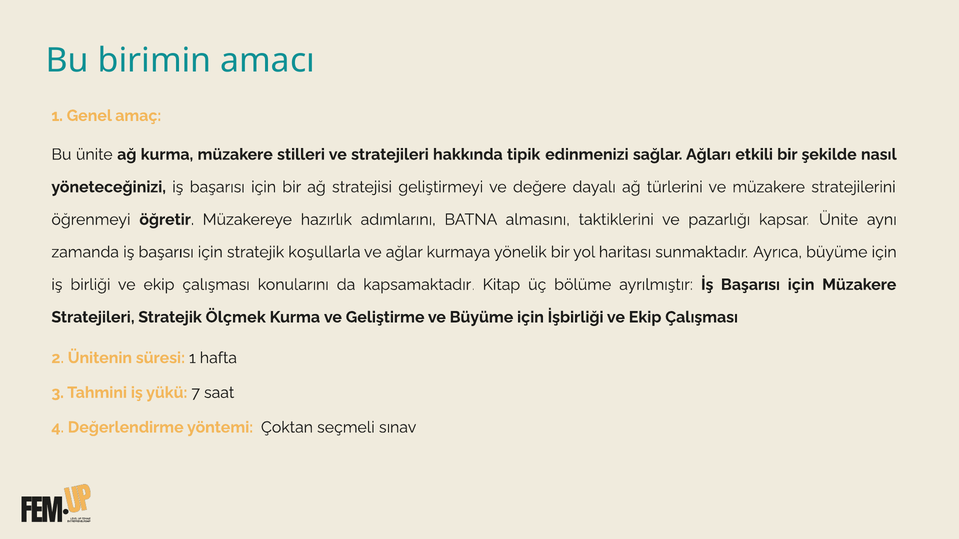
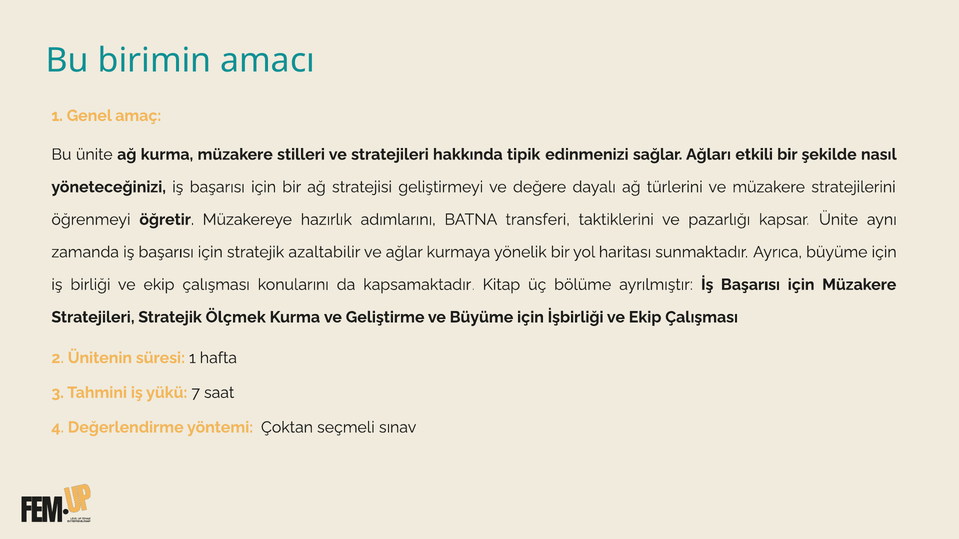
almasını: almasını -> transferi
koşullarla: koşullarla -> azaltabilir
